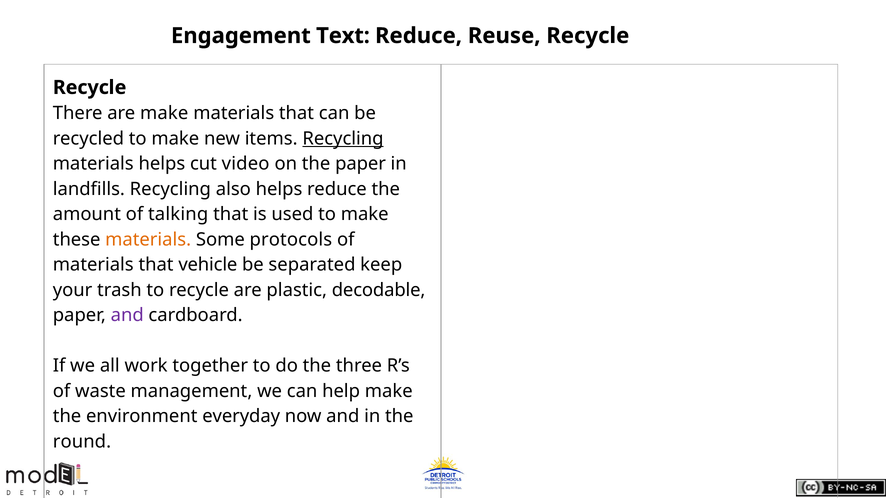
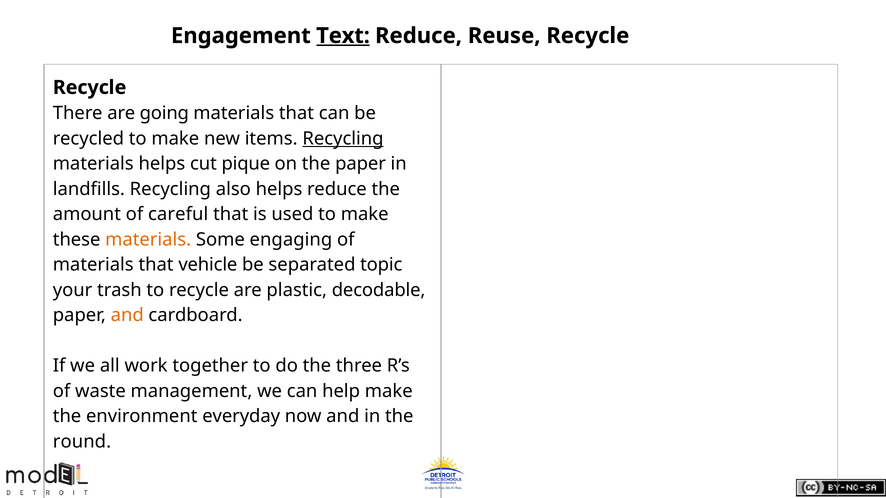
Text underline: none -> present
are make: make -> going
video: video -> pique
talking: talking -> careful
protocols: protocols -> engaging
keep: keep -> topic
and at (127, 316) colour: purple -> orange
